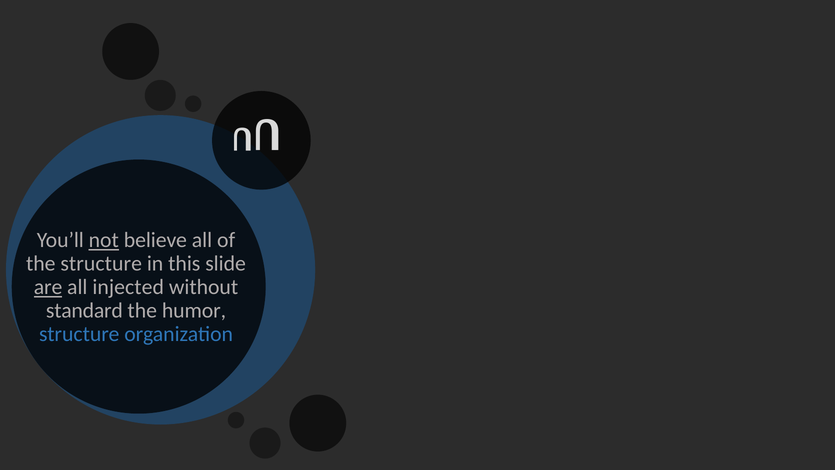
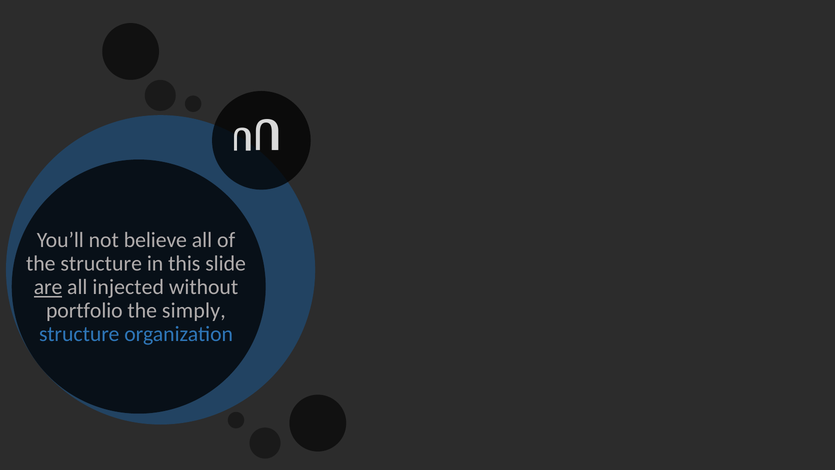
not underline: present -> none
standard: standard -> portfolio
humor: humor -> simply
